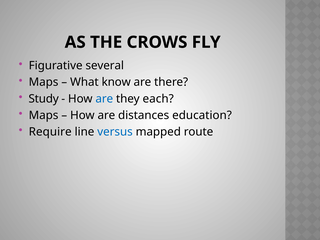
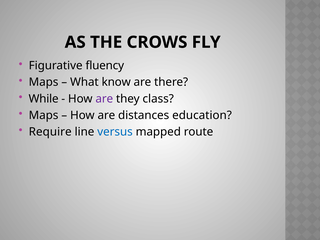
several: several -> fluency
Study: Study -> While
are at (104, 99) colour: blue -> purple
each: each -> class
